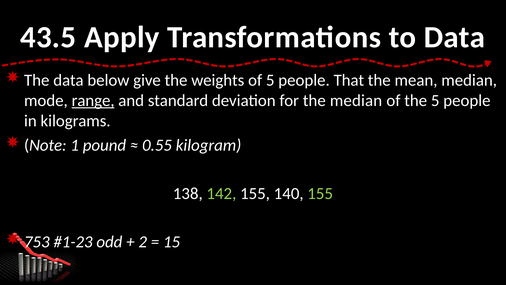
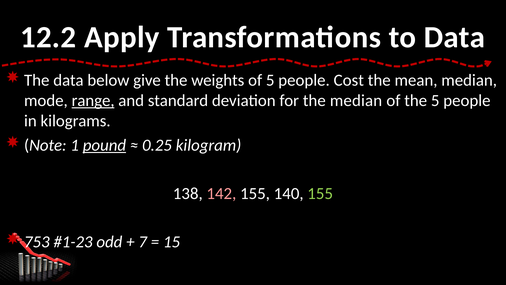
43.5: 43.5 -> 12.2
That: That -> Cost
pound underline: none -> present
0.55: 0.55 -> 0.25
142 colour: light green -> pink
2: 2 -> 7
